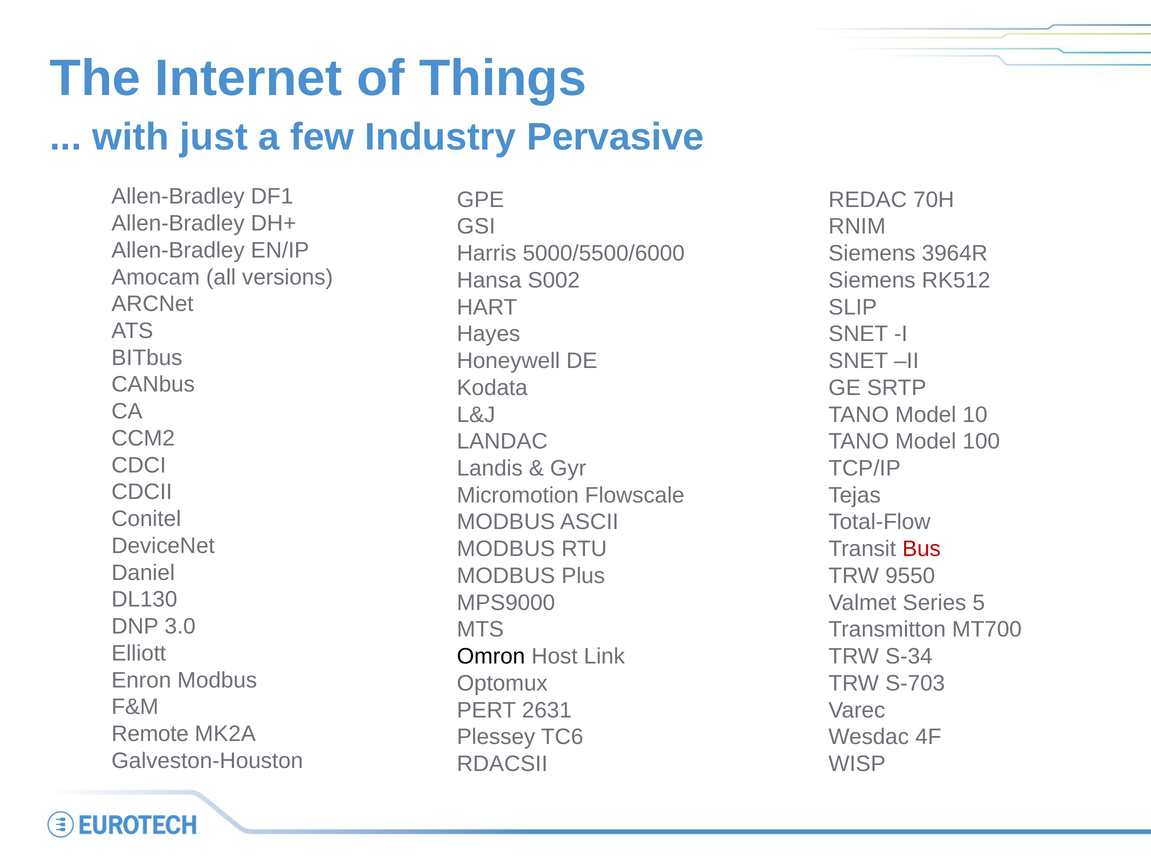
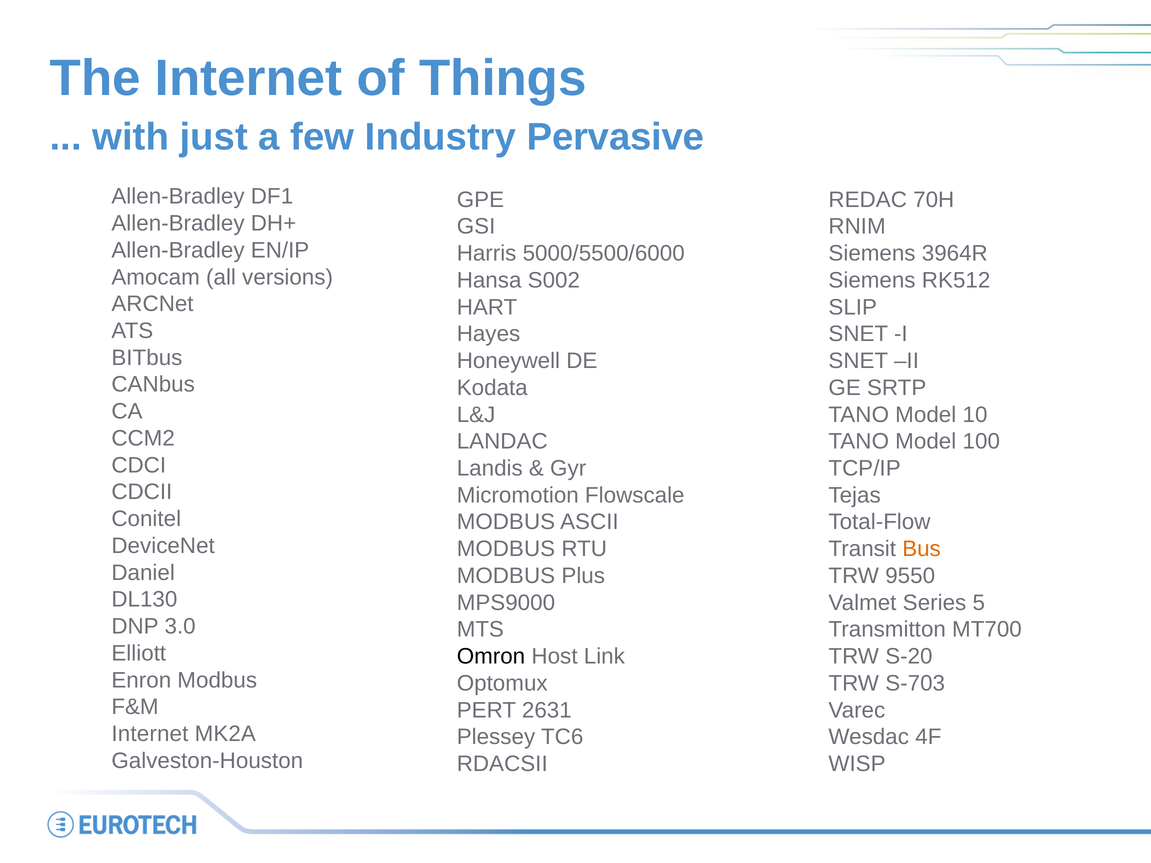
Bus colour: red -> orange
S-34: S-34 -> S-20
Remote at (150, 734): Remote -> Internet
